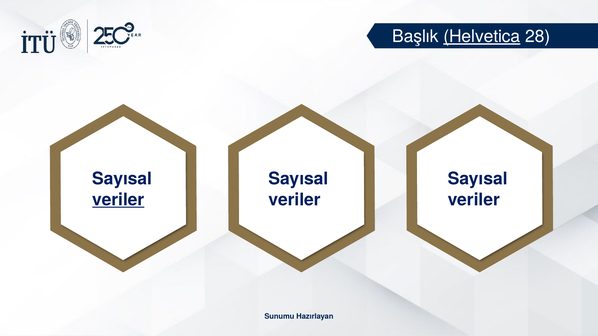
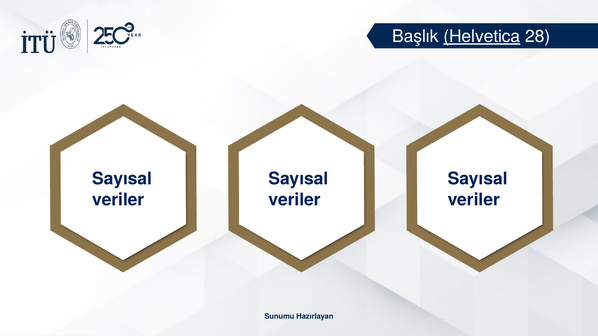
veriler at (118, 200) underline: present -> none
